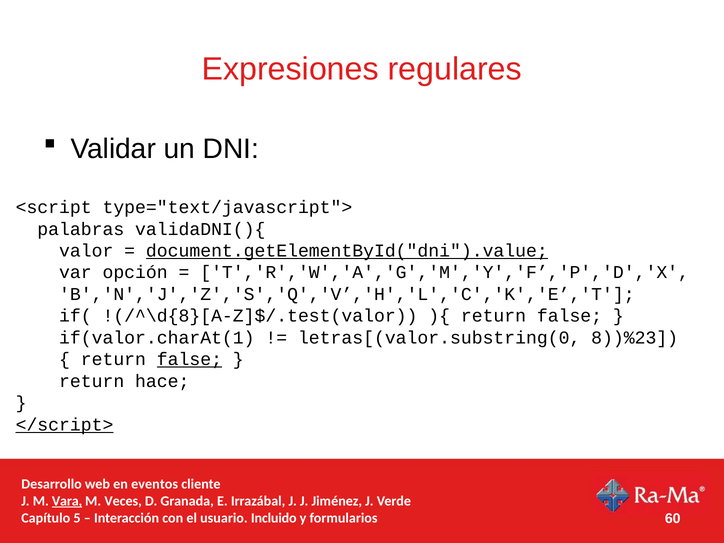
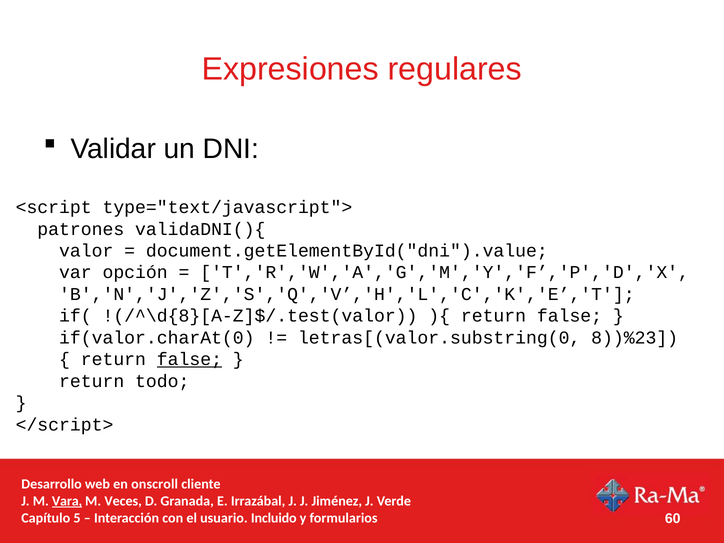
palabras: palabras -> patrones
document.getElementById("dni").value underline: present -> none
if(valor.charAt(1: if(valor.charAt(1 -> if(valor.charAt(0
hace: hace -> todo
</script> underline: present -> none
eventos: eventos -> onscroll
